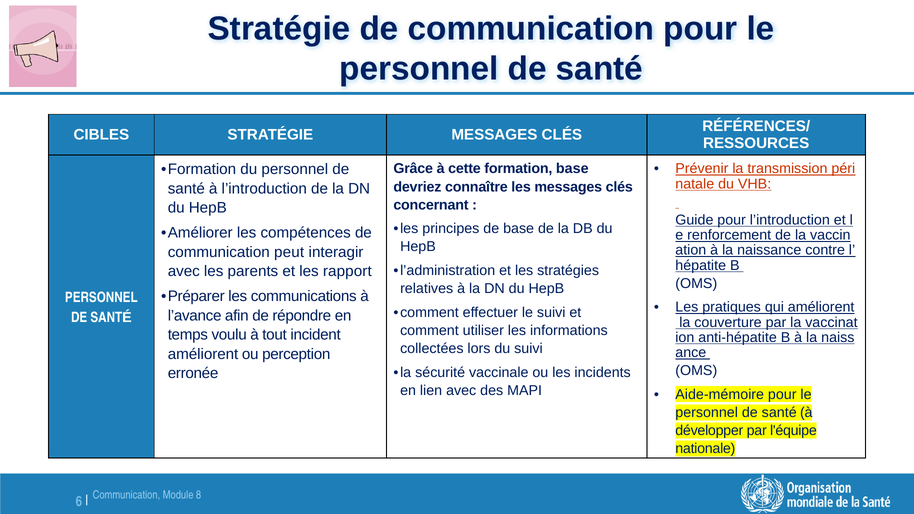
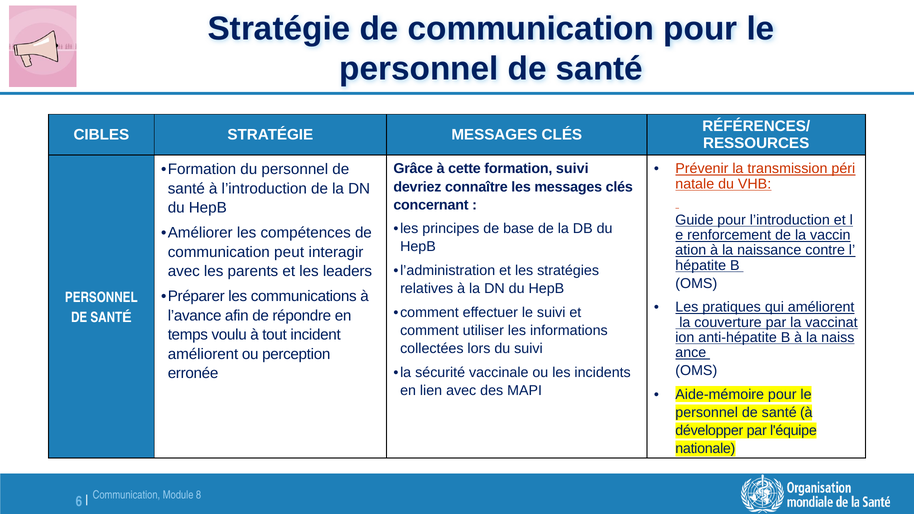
formation base: base -> suivi
rapport: rapport -> leaders
